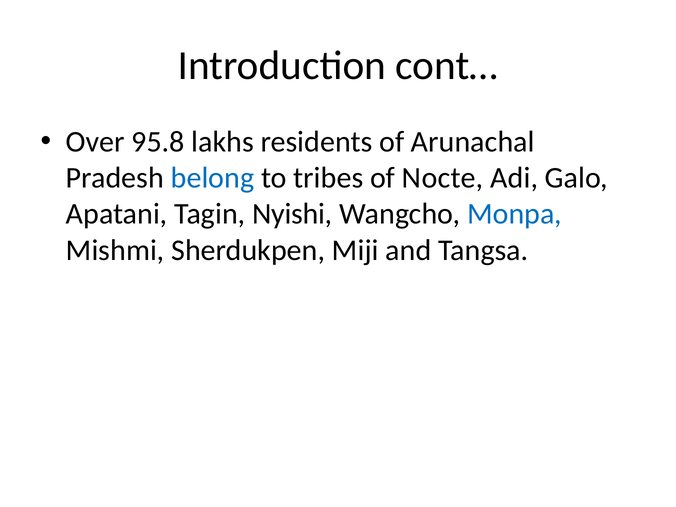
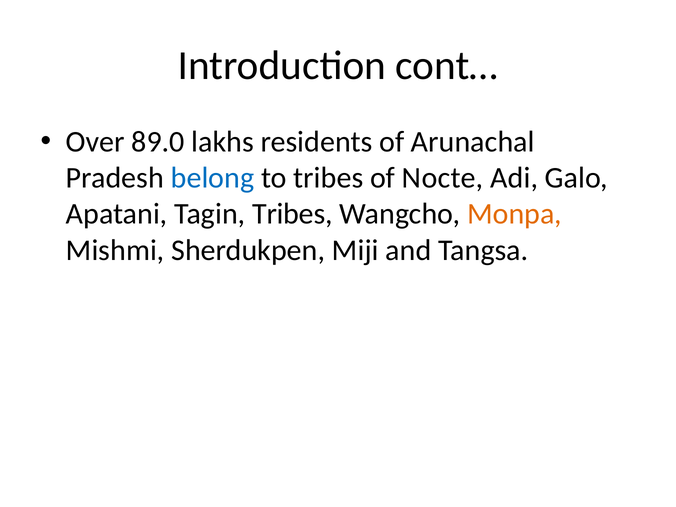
95.8: 95.8 -> 89.0
Tagin Nyishi: Nyishi -> Tribes
Monpa colour: blue -> orange
